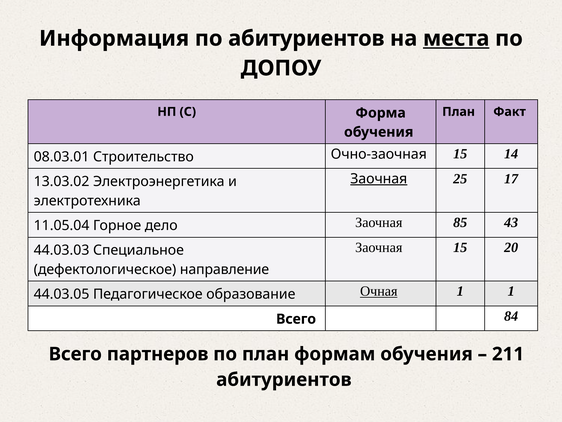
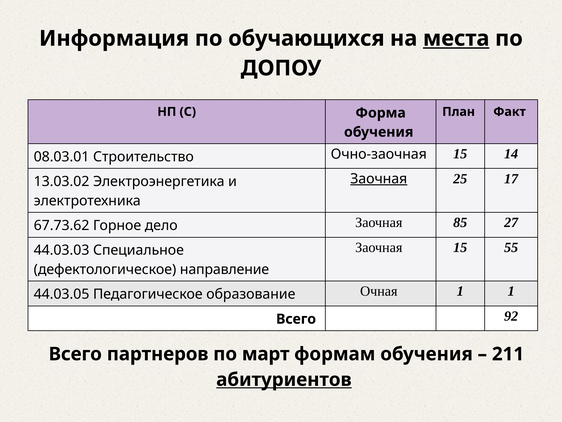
по абитуриентов: абитуриентов -> обучающихся
11.05.04: 11.05.04 -> 67.73.62
43: 43 -> 27
20: 20 -> 55
Очная underline: present -> none
84: 84 -> 92
по план: план -> март
абитуриентов at (284, 379) underline: none -> present
